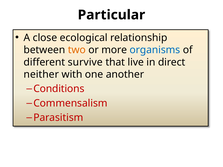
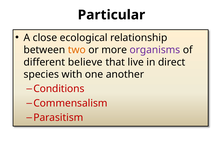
organisms colour: blue -> purple
survive: survive -> believe
neither: neither -> species
